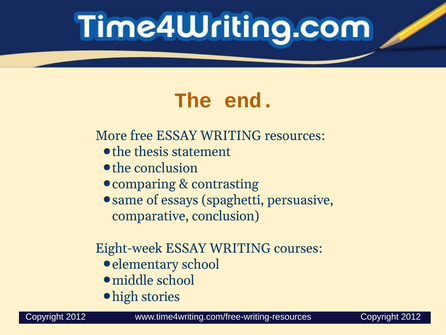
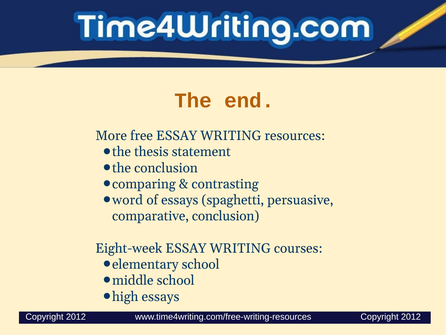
same: same -> word
high stories: stories -> essays
